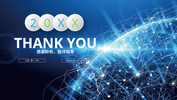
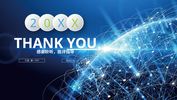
YOU underline: none -> present
